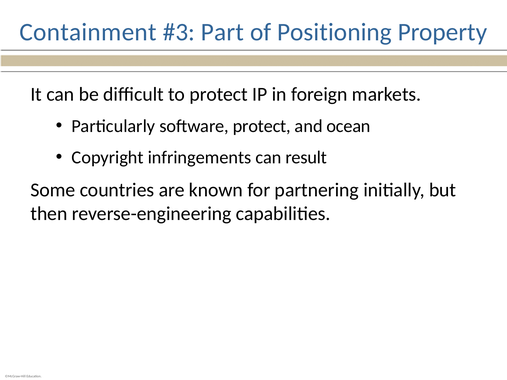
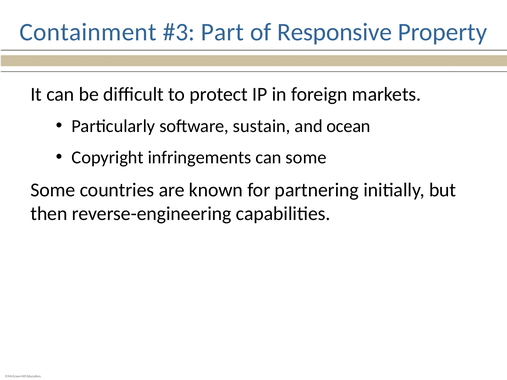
Positioning: Positioning -> Responsive
software protect: protect -> sustain
can result: result -> some
